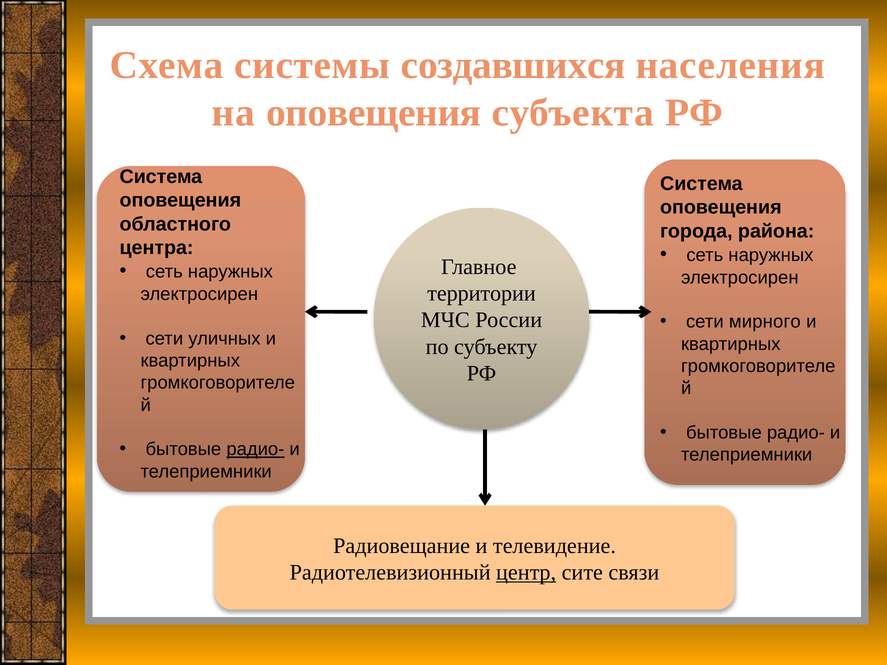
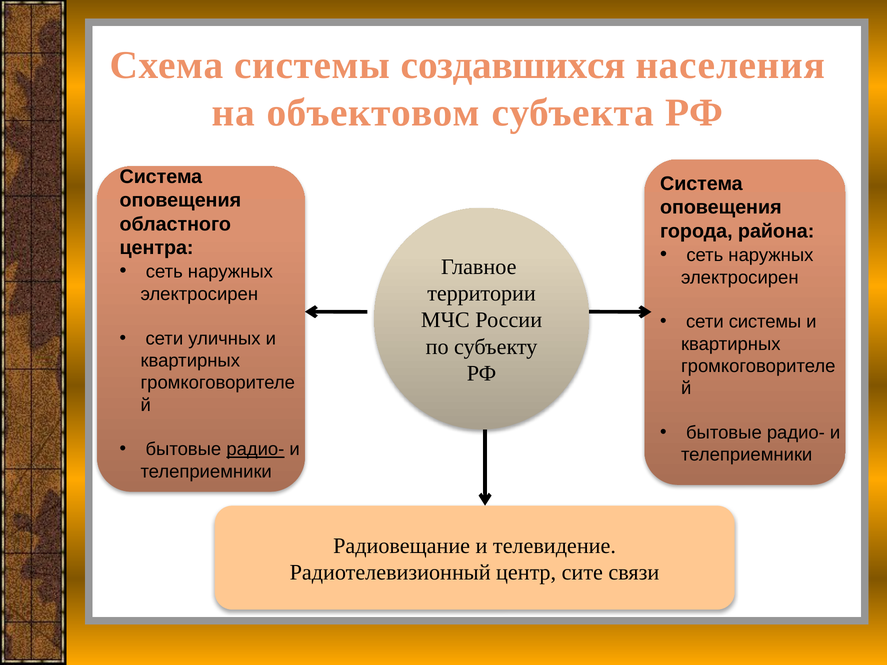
на оповещения: оповещения -> объектовом
сети мирного: мирного -> системы
центр underline: present -> none
